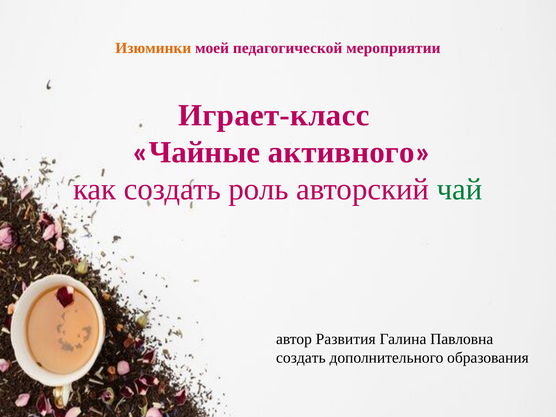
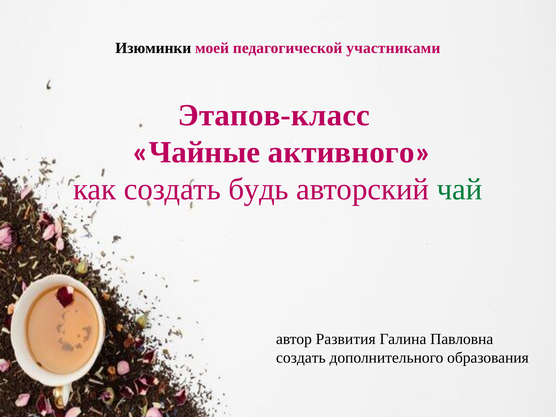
Изюминки colour: orange -> black
мероприятии: мероприятии -> участниками
Играет-класс: Играет-класс -> Этапов-класс
роль: роль -> будь
